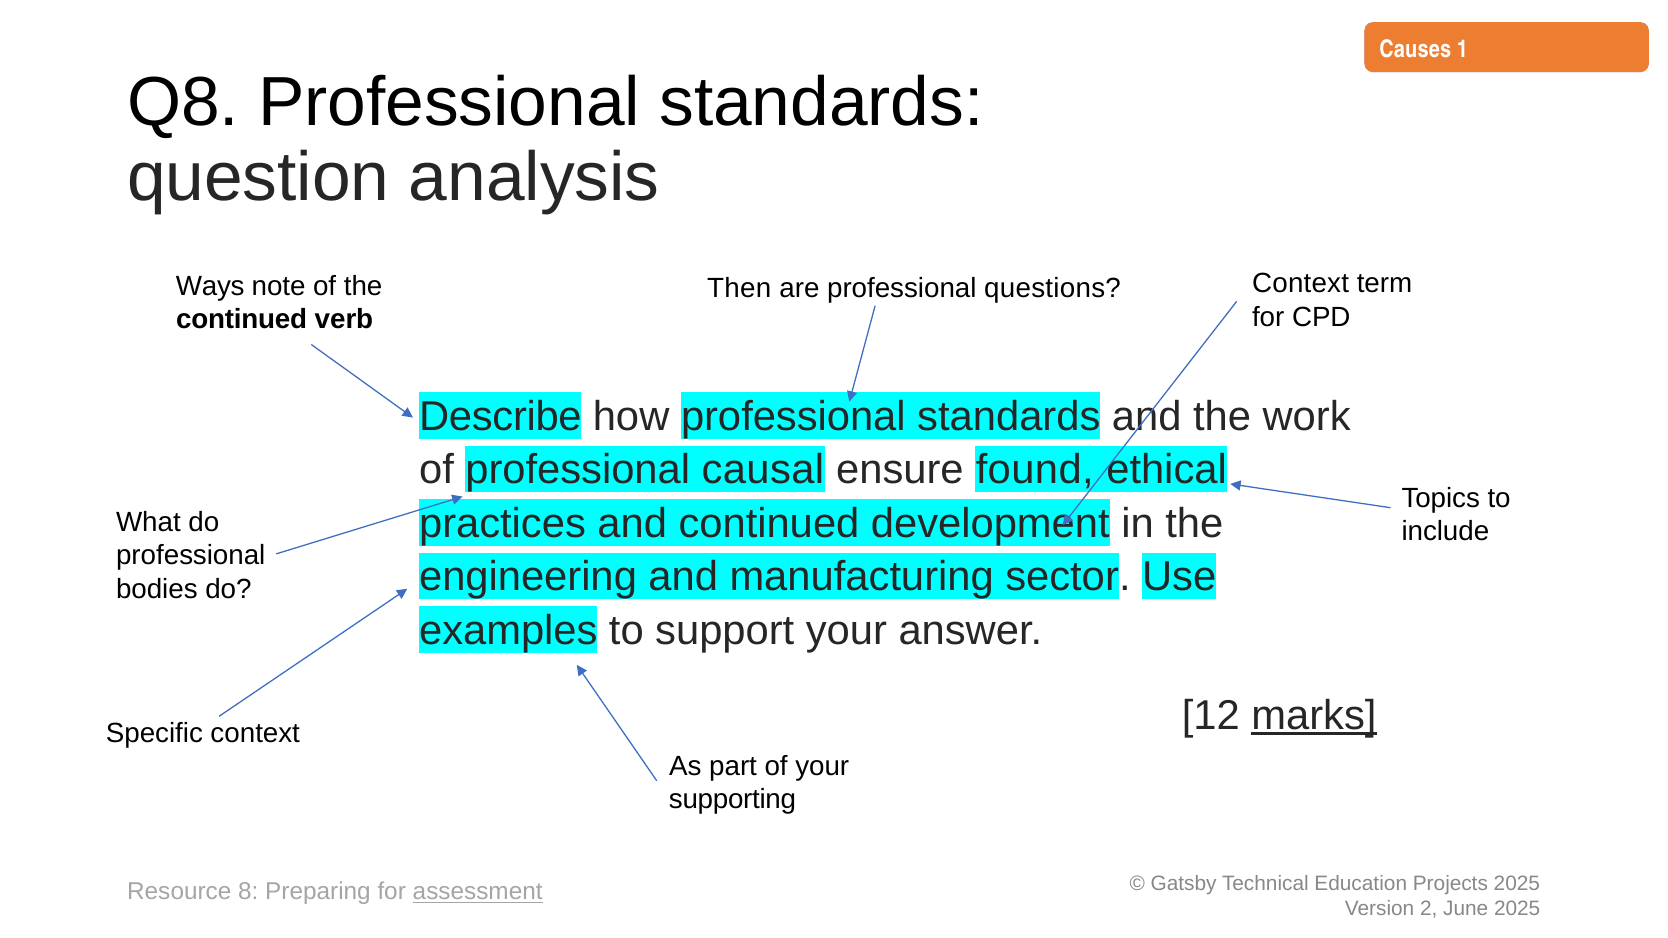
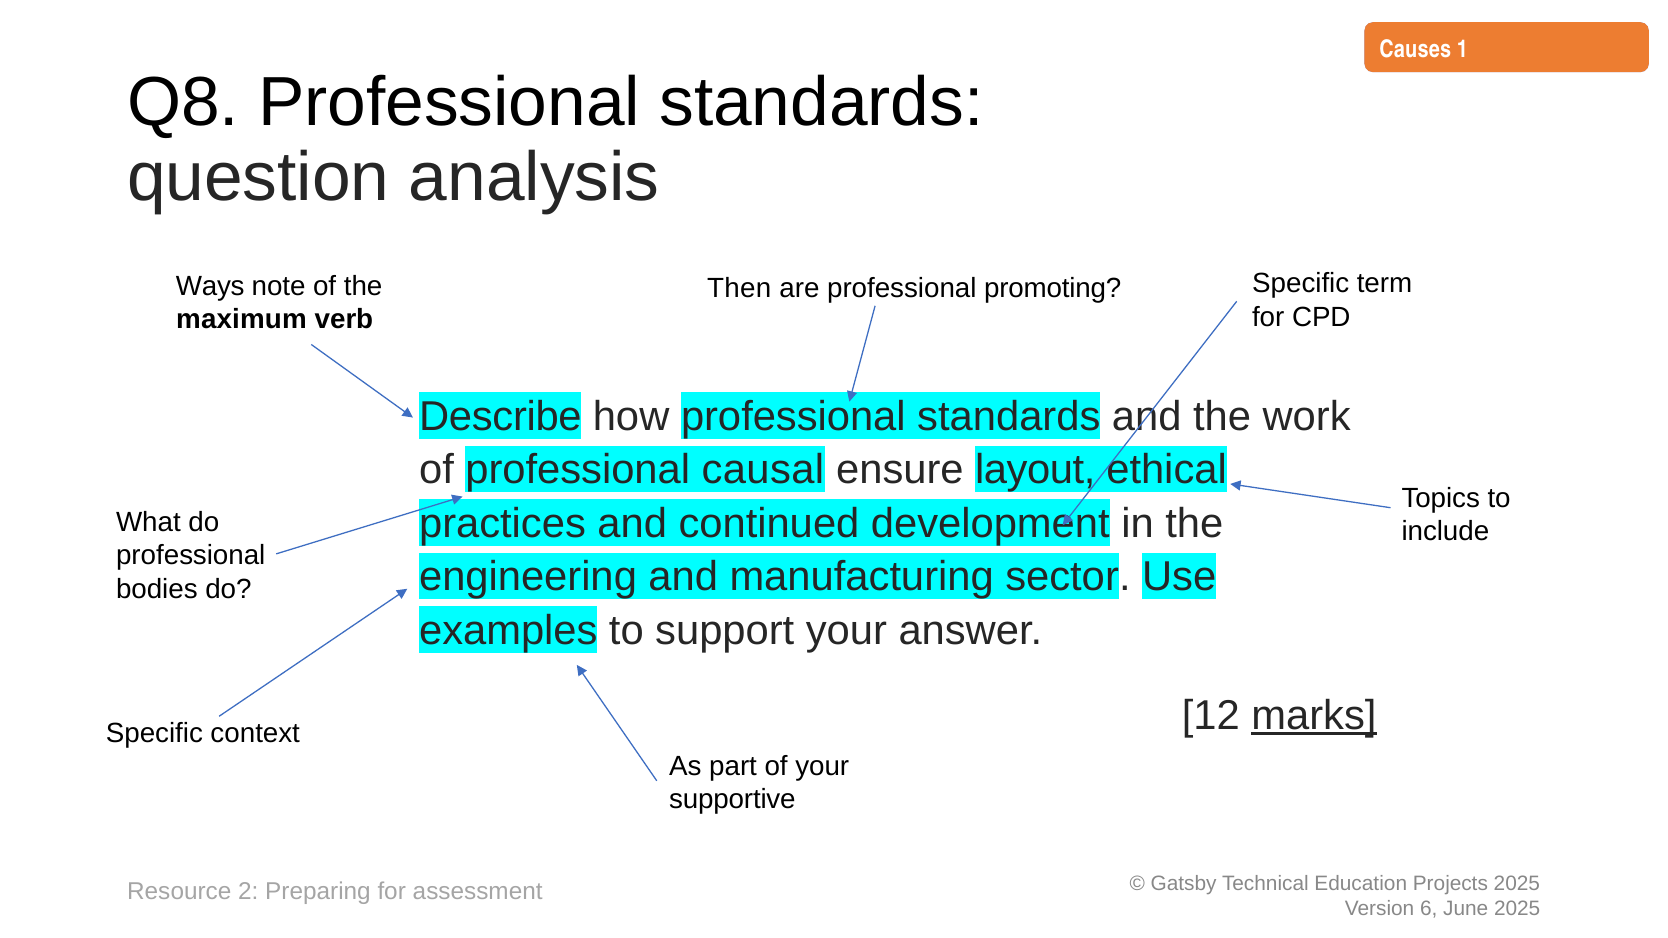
Context at (1301, 284): Context -> Specific
questions: questions -> promoting
continued at (242, 320): continued -> maximum
found: found -> layout
supporting: supporting -> supportive
8: 8 -> 2
assessment underline: present -> none
2: 2 -> 6
